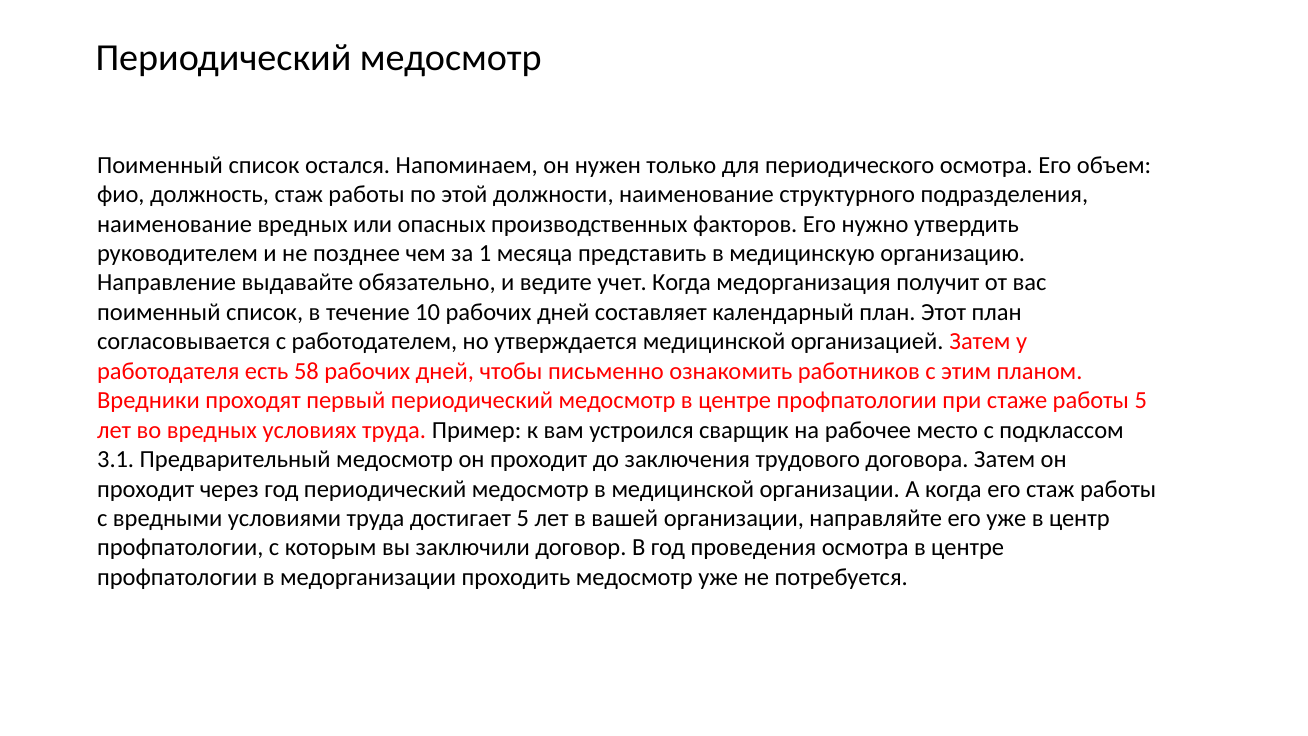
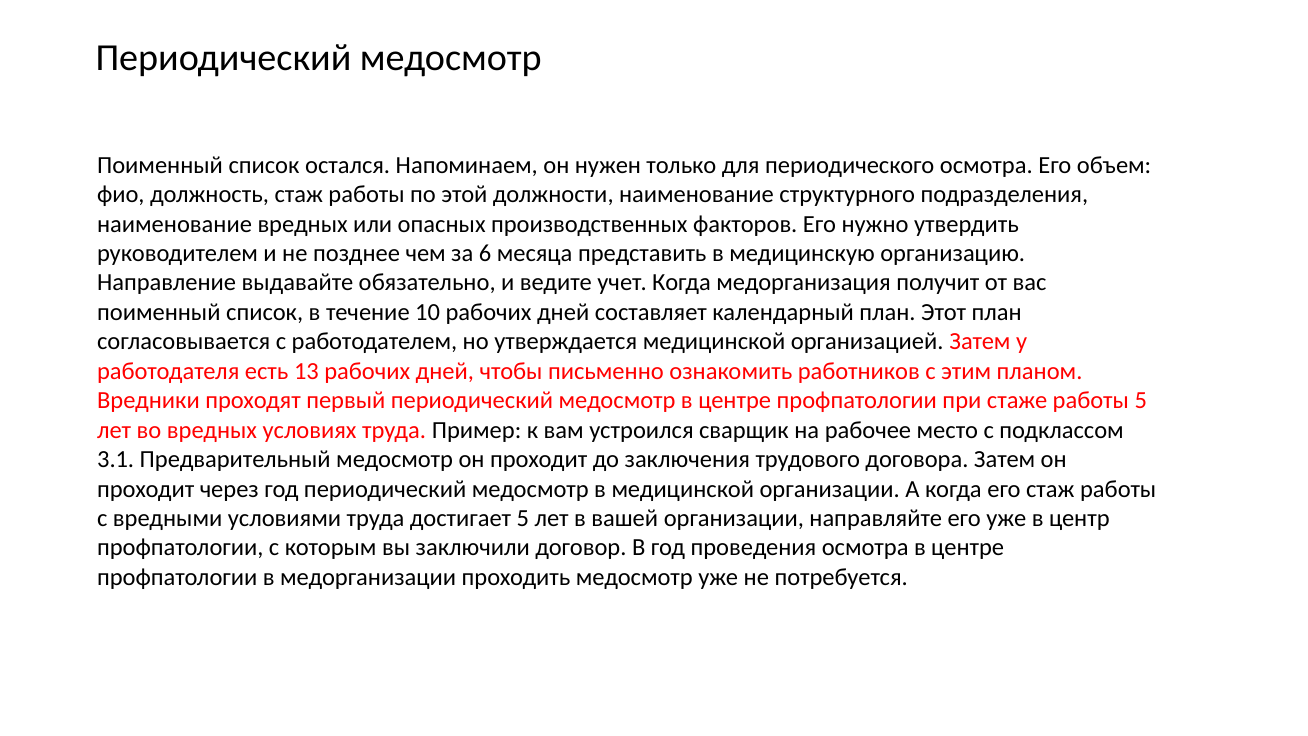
1: 1 -> 6
58: 58 -> 13
